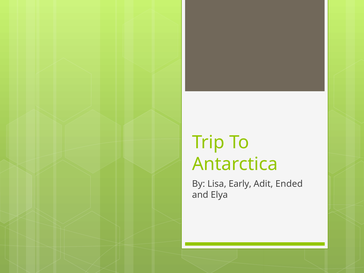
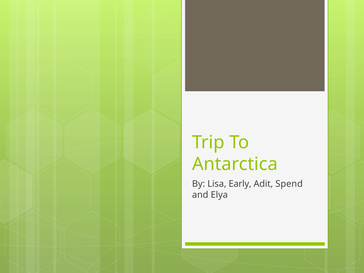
Ended: Ended -> Spend
